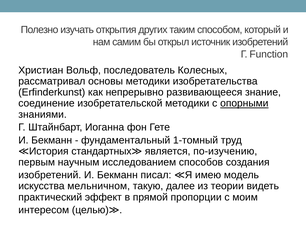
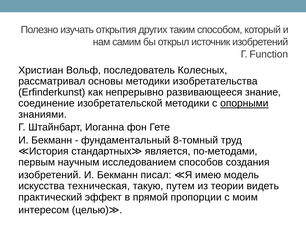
1-томный: 1-томный -> 8-томный
по-изучению: по-изучению -> по-методами
мельничном: мельничном -> техническая
далее: далее -> путем
